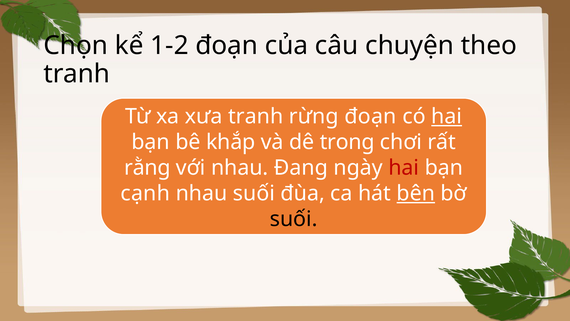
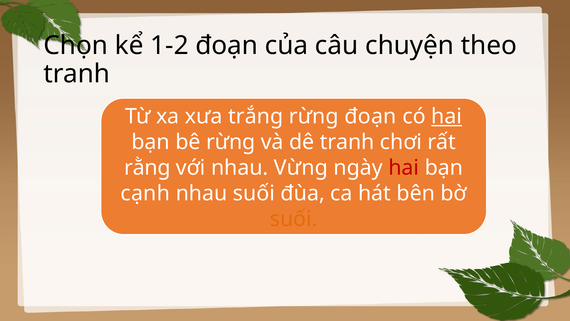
xưa tranh: tranh -> trắng
bê khắp: khắp -> rừng
dê trong: trong -> tranh
Đang: Đang -> Vừng
bên underline: present -> none
suối at (294, 219) colour: black -> orange
